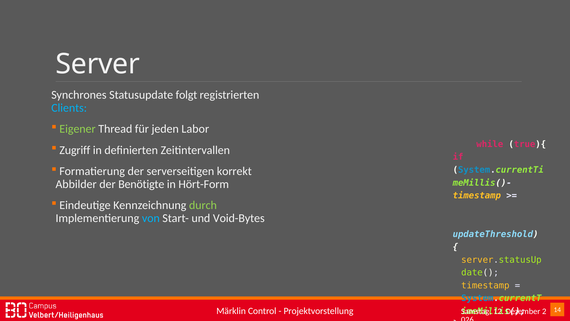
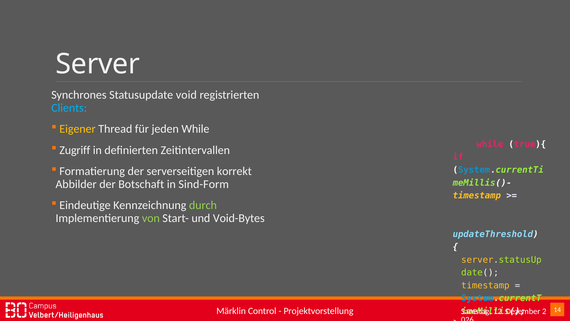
folgt: folgt -> void
Eigener colour: light green -> yellow
jeden Labor: Labor -> While
Benötigte: Benötigte -> Botschaft
Hört-Form: Hört-Form -> Sind-Form
von colour: light blue -> light green
